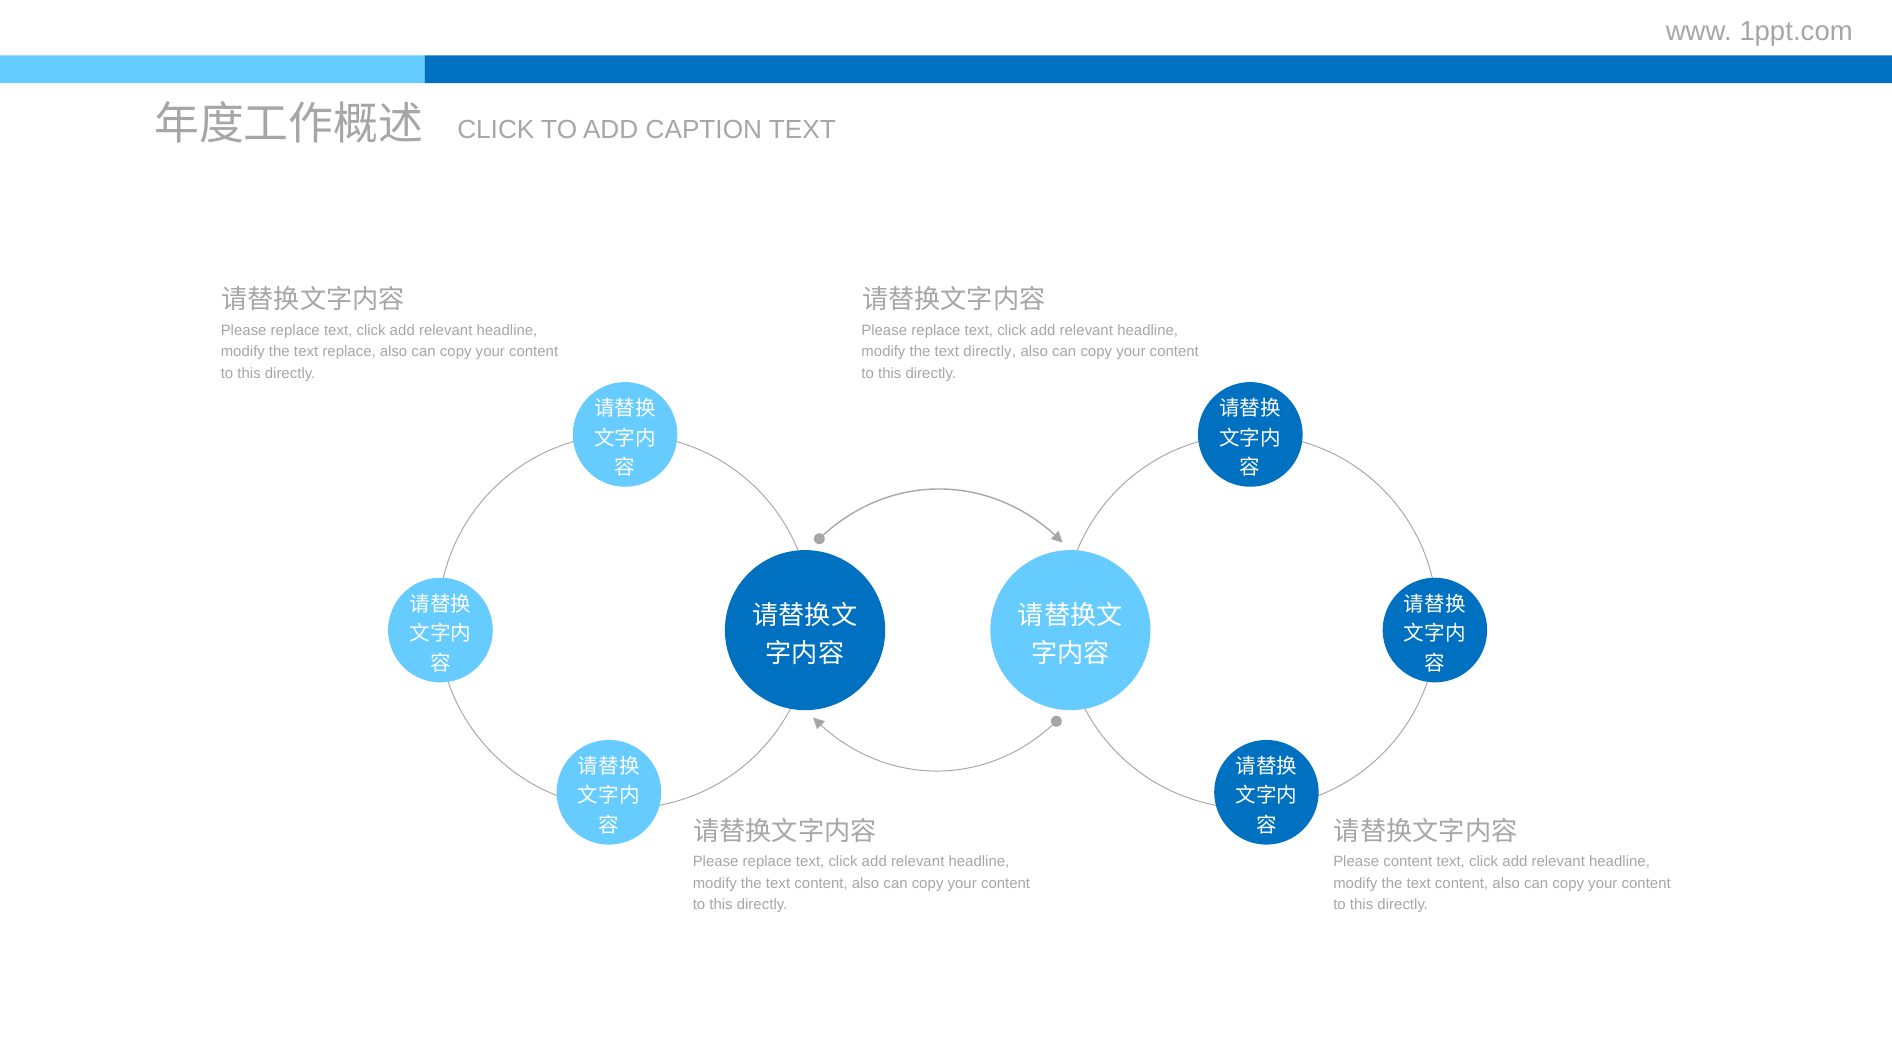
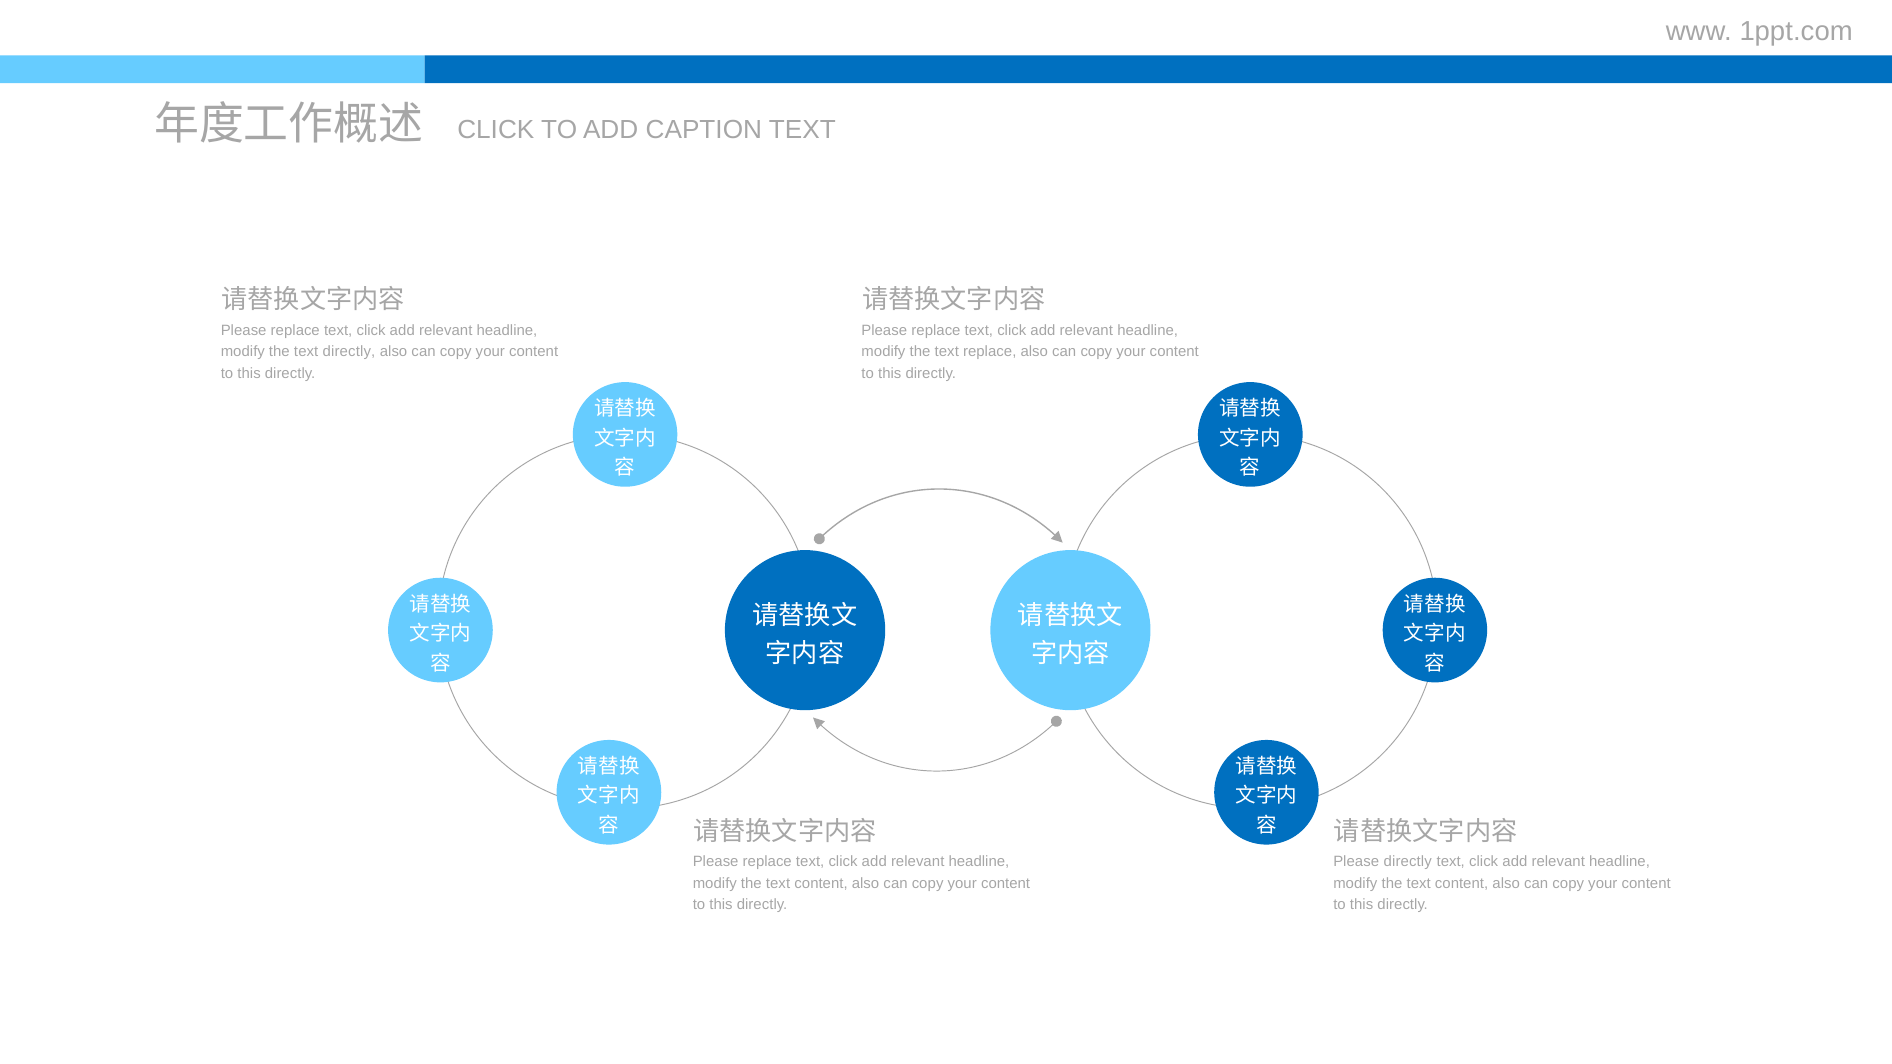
text replace: replace -> directly
text directly: directly -> replace
Please content: content -> directly
